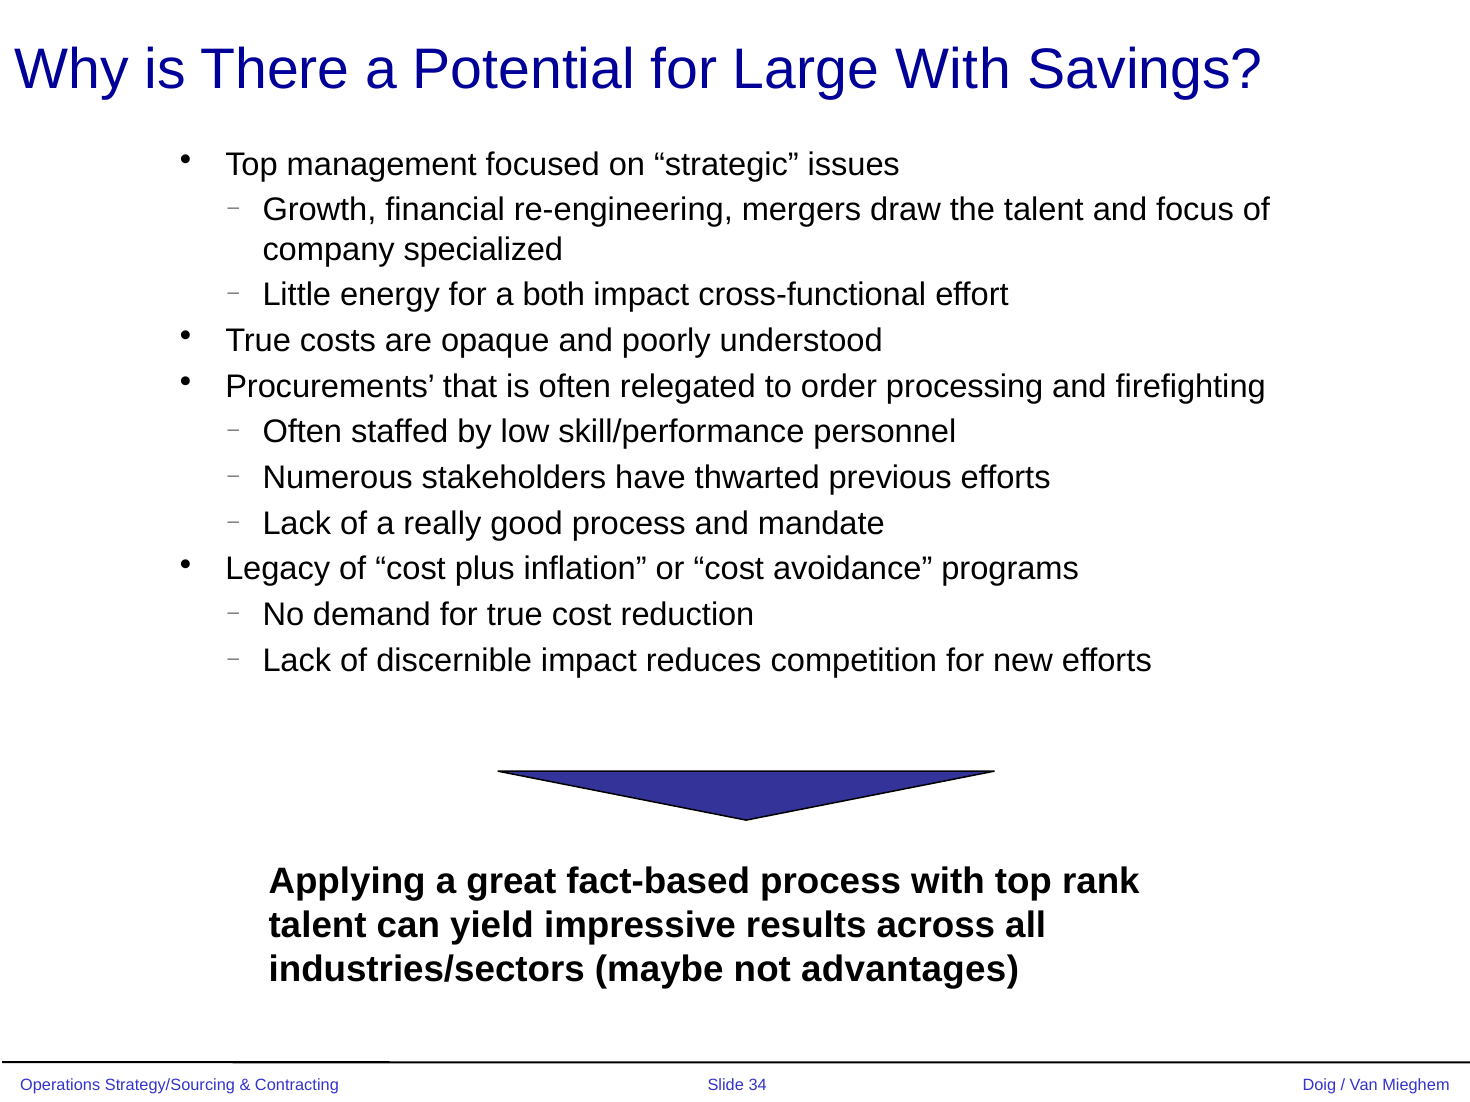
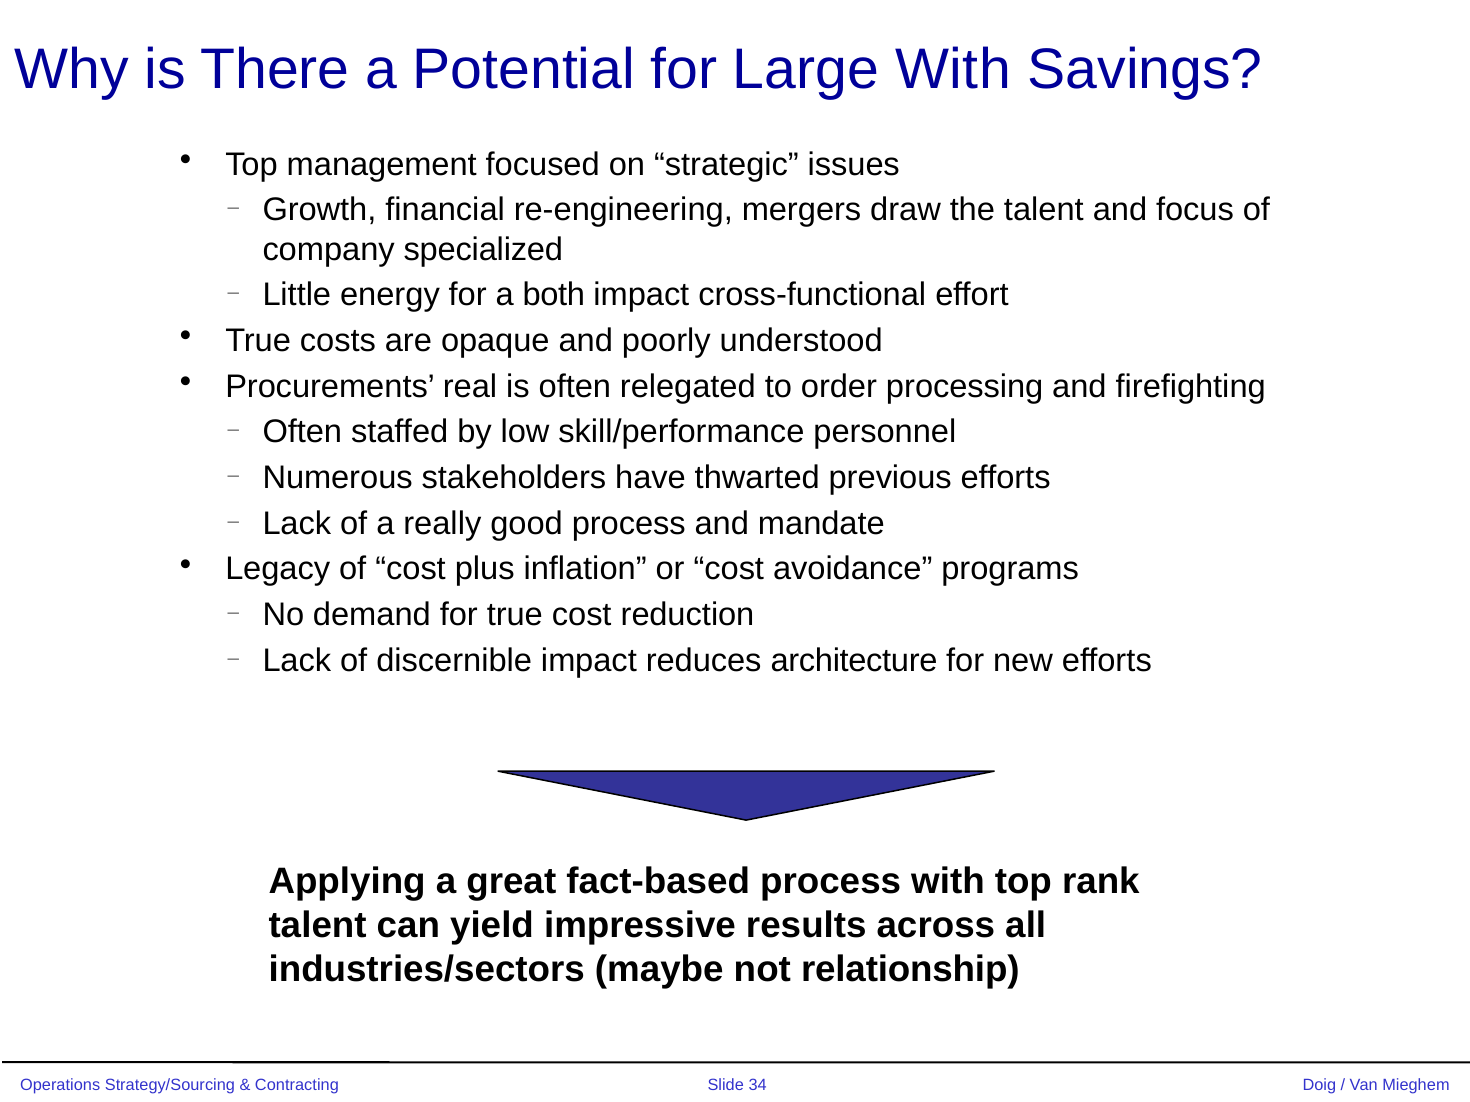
that: that -> real
competition: competition -> architecture
advantages: advantages -> relationship
